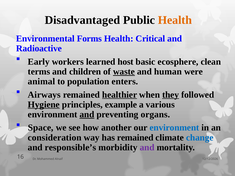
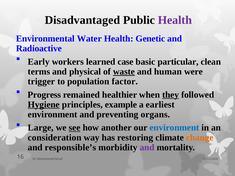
Health at (175, 20) colour: orange -> purple
Forms: Forms -> Water
Critical: Critical -> Genetic
host: host -> case
ecosphere: ecosphere -> particular
children: children -> physical
animal: animal -> trigger
enters: enters -> factor
Airways: Airways -> Progress
healthier underline: present -> none
various: various -> earliest
and at (87, 115) underline: present -> none
Space: Space -> Large
see underline: none -> present
has remained: remained -> restoring
change colour: blue -> orange
